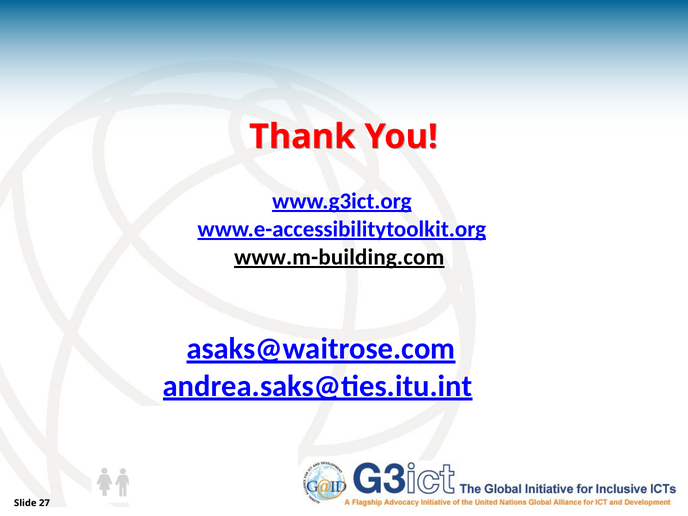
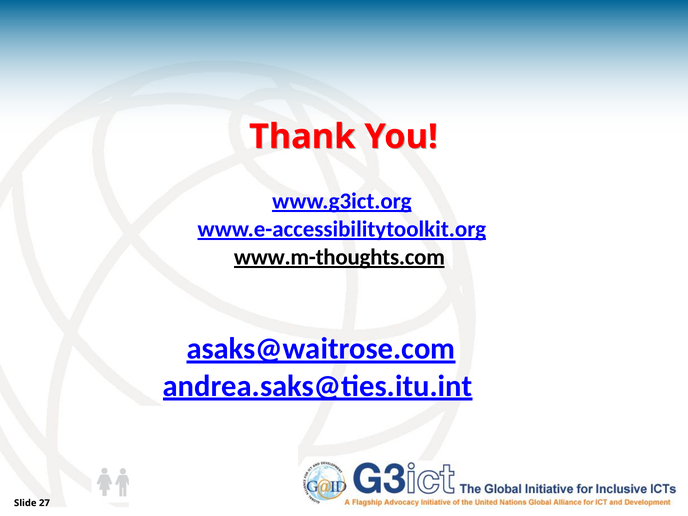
www.m-building.com: www.m-building.com -> www.m-thoughts.com
